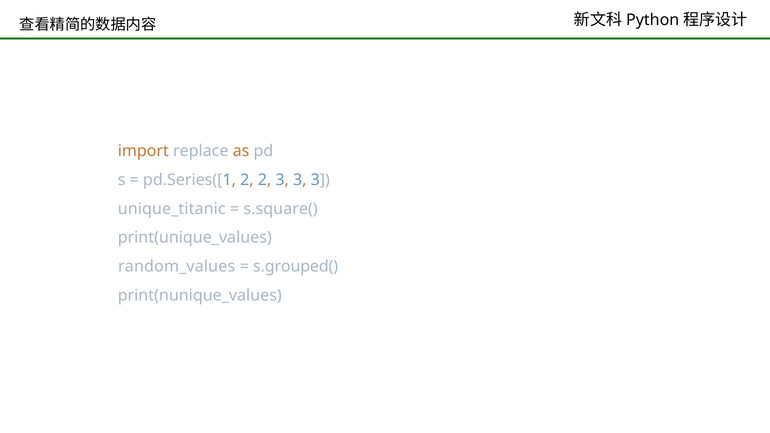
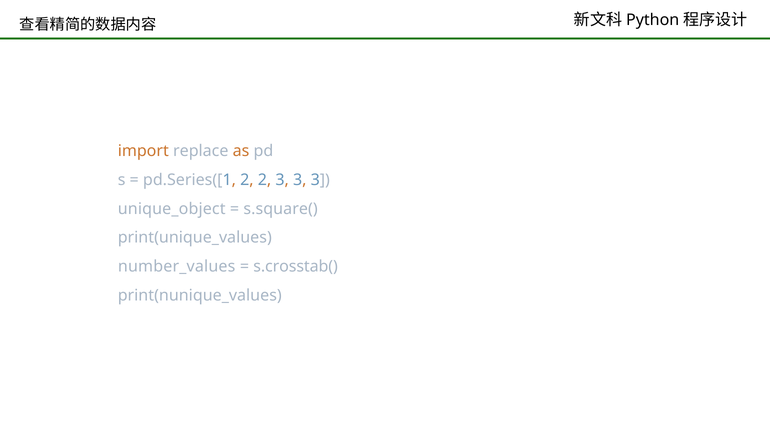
unique_titanic: unique_titanic -> unique_object
random_values: random_values -> number_values
s.grouped(: s.grouped( -> s.crosstab(
